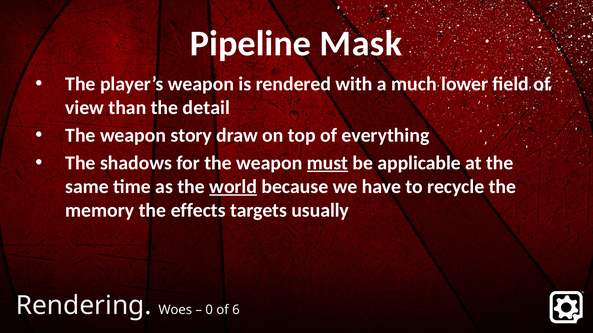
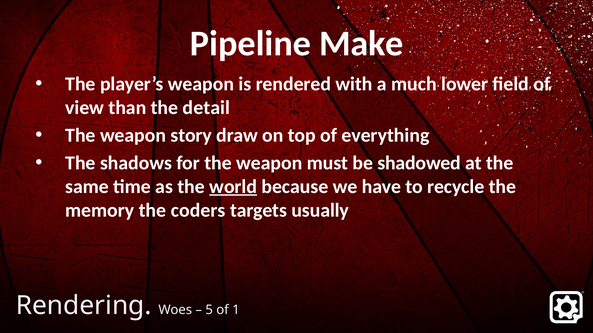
Mask: Mask -> Make
must underline: present -> none
applicable: applicable -> shadowed
effects: effects -> coders
0: 0 -> 5
6: 6 -> 1
